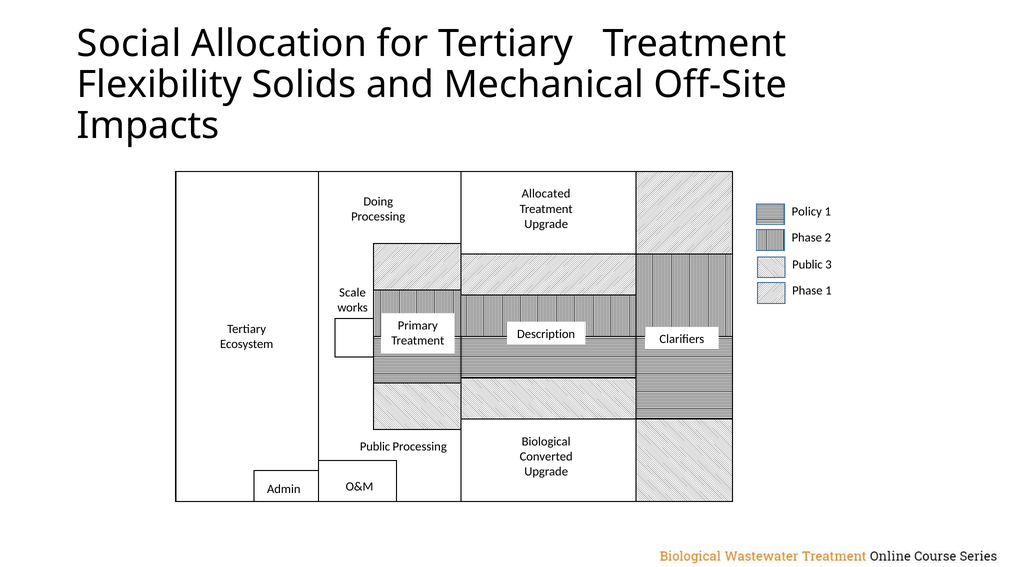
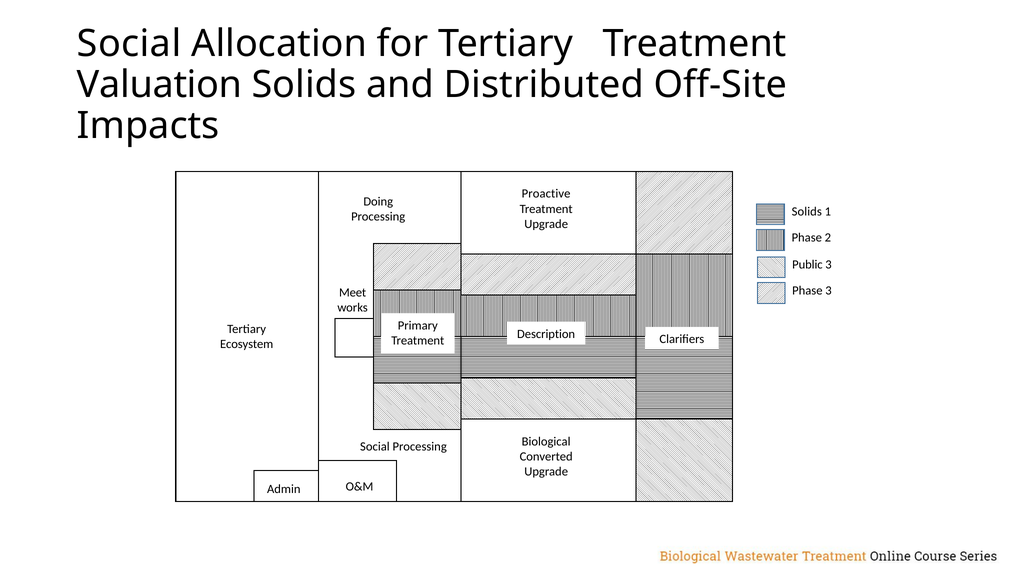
Flexibility: Flexibility -> Valuation
Mechanical: Mechanical -> Distributed
Allocated: Allocated -> Proactive
Policy at (807, 212): Policy -> Solids
Phase 1: 1 -> 3
Scale: Scale -> Meet
Public at (375, 447): Public -> Social
